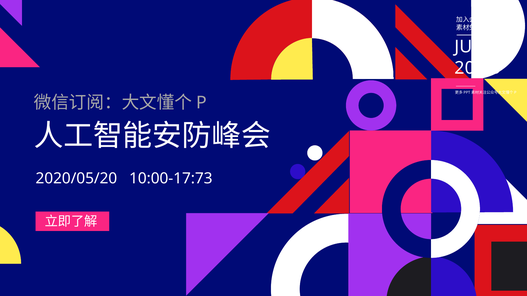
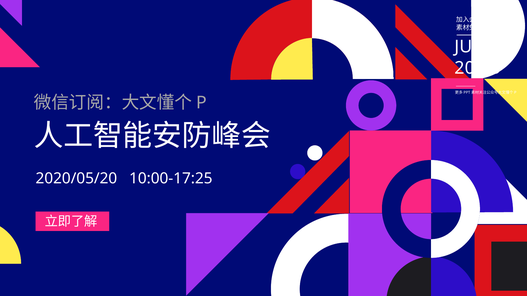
10:00-17:73: 10:00-17:73 -> 10:00-17:25
